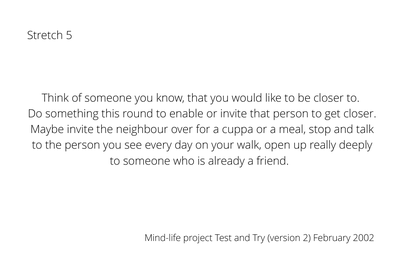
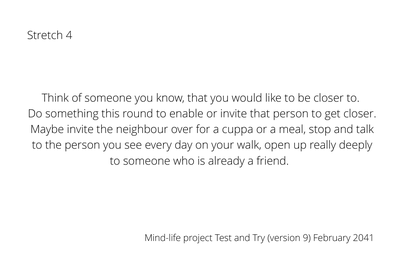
5: 5 -> 4
2: 2 -> 9
2002: 2002 -> 2041
